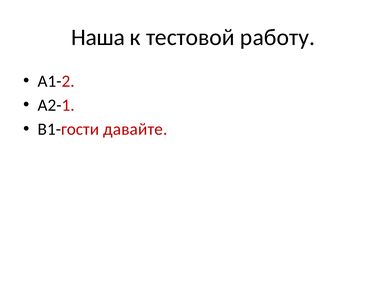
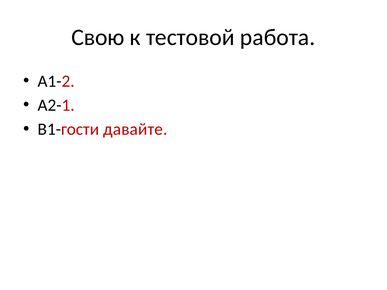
Наша: Наша -> Свою
работу: работу -> работа
